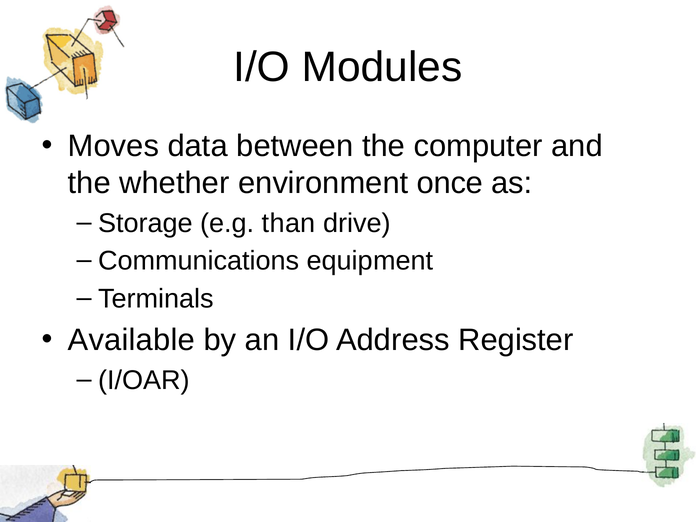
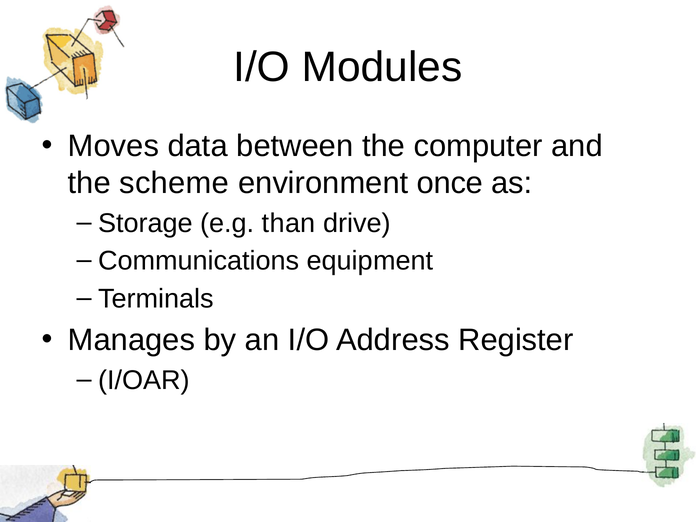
whether: whether -> scheme
Available: Available -> Manages
